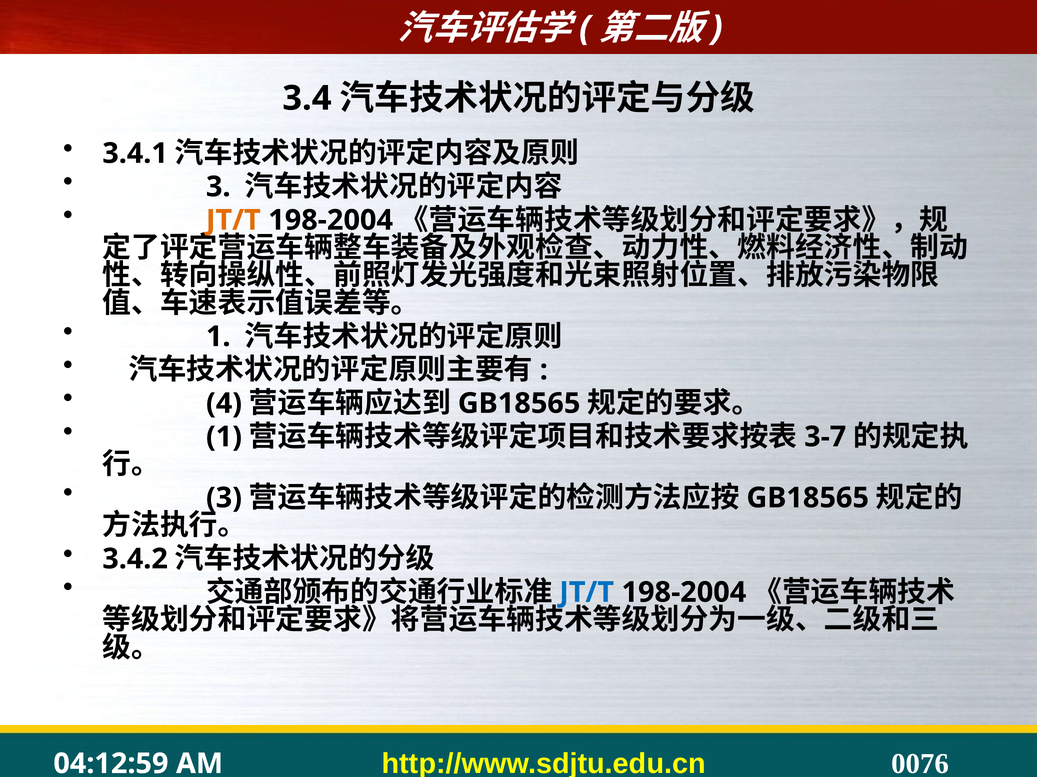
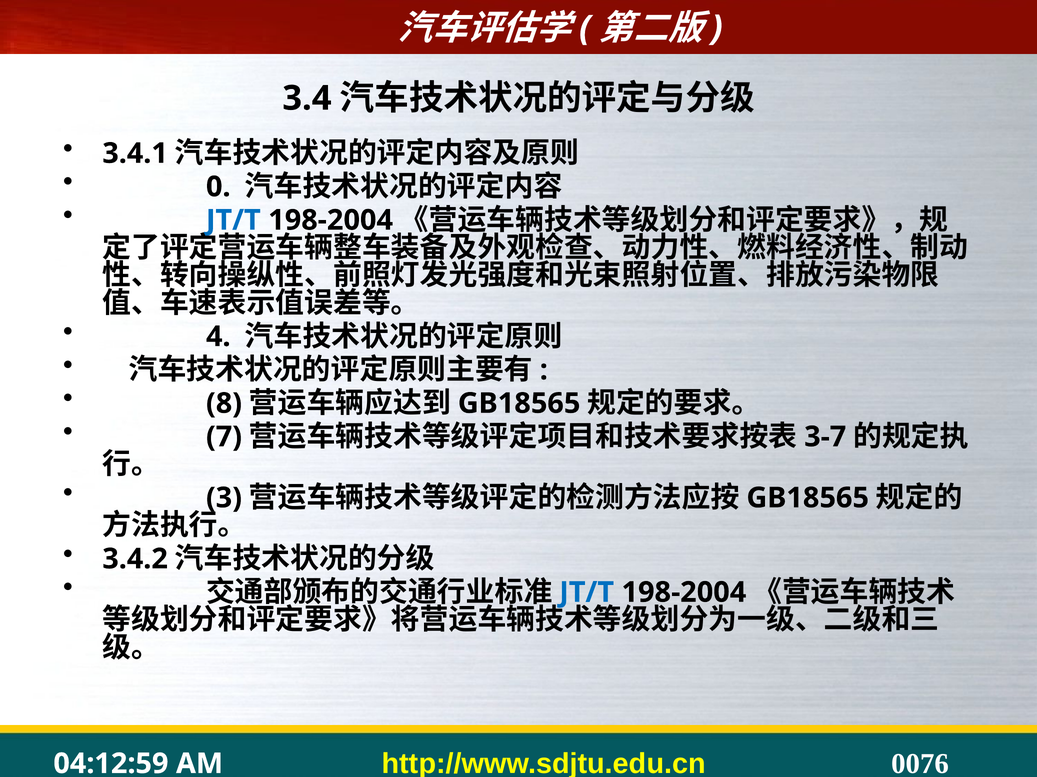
3 at (218, 187): 3 -> 0
JT/T at (233, 220) colour: orange -> blue
1 at (218, 337): 1 -> 4
4: 4 -> 8
1 at (224, 437): 1 -> 7
